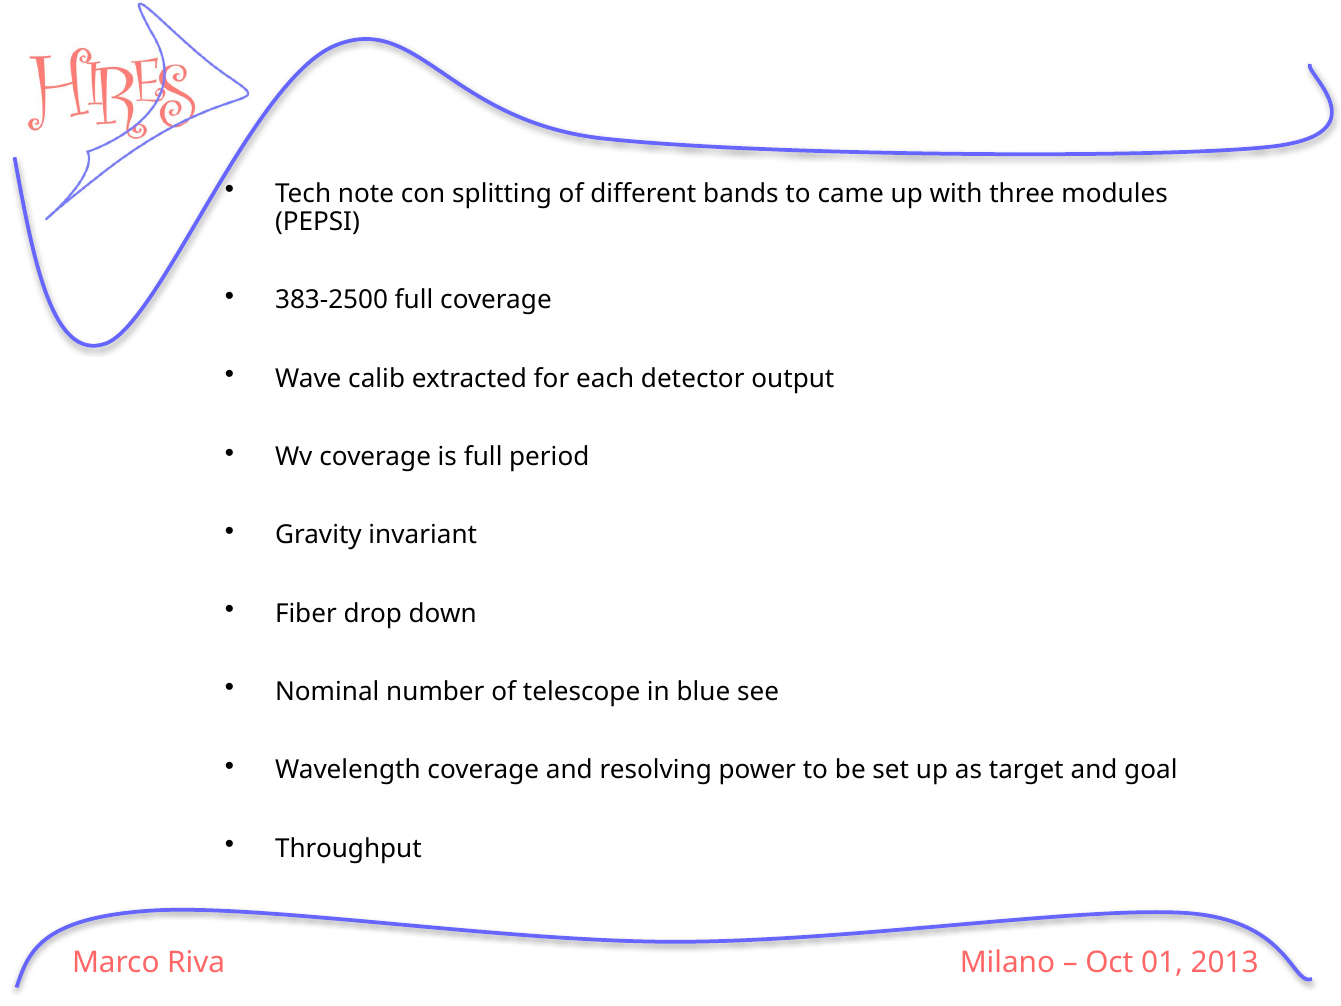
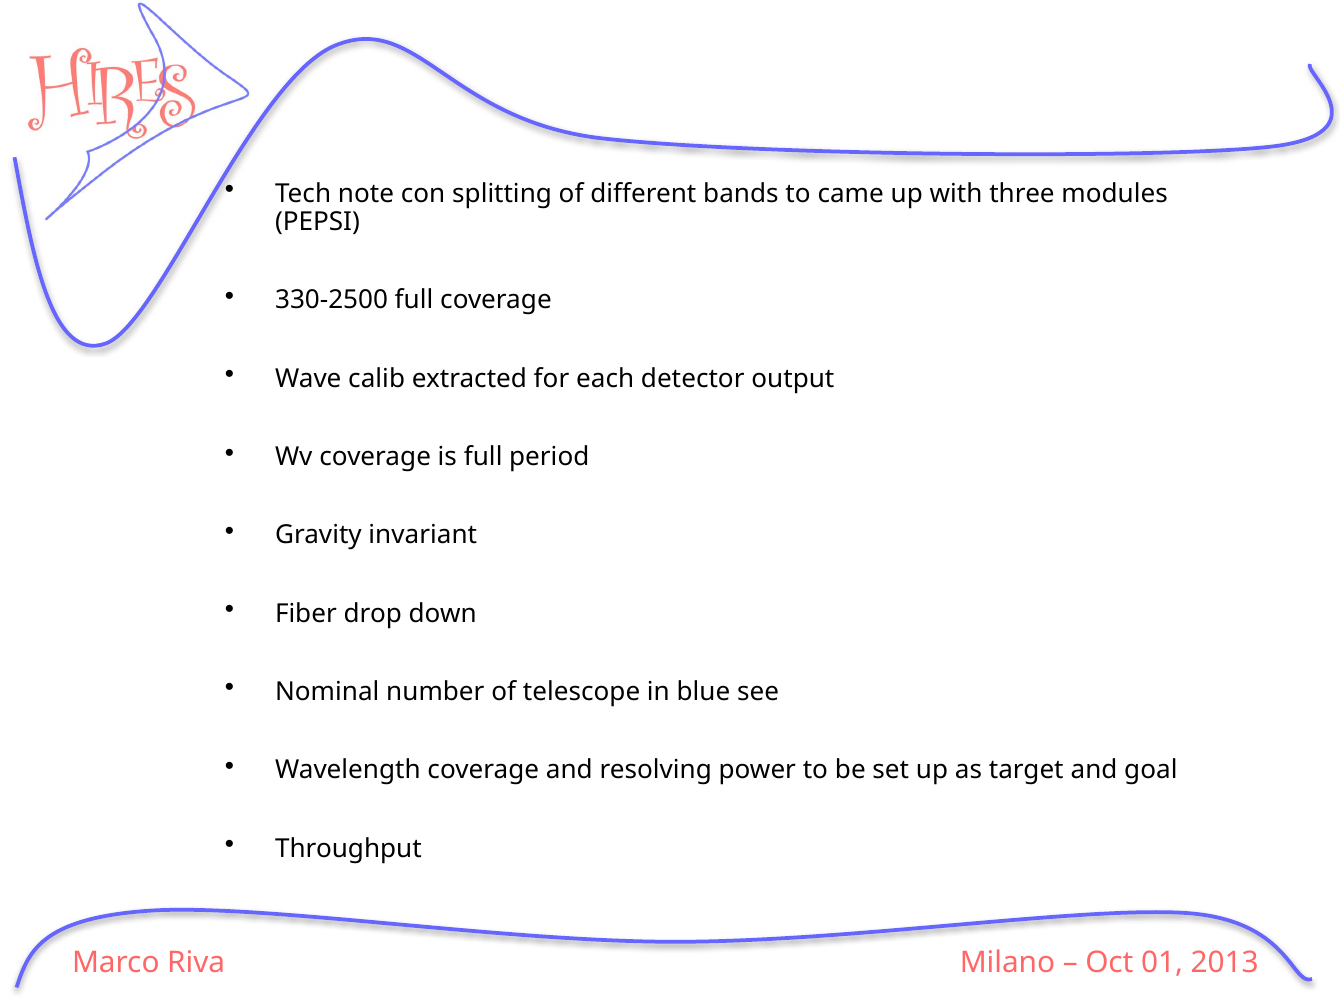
383-2500: 383-2500 -> 330-2500
